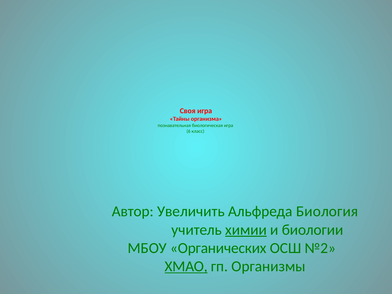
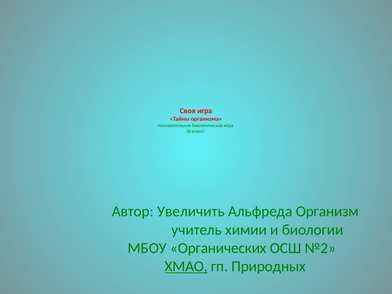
Биология: Биология -> Организм
химии underline: present -> none
Организмы: Организмы -> Природных
